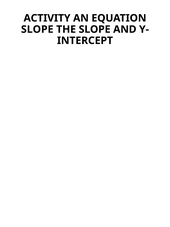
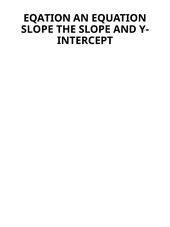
ACTIVITY: ACTIVITY -> EQATION
